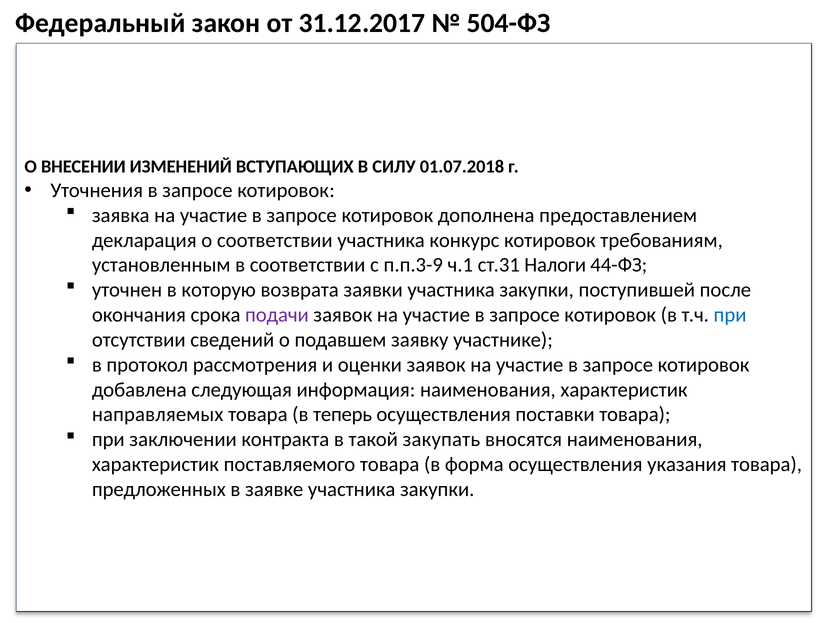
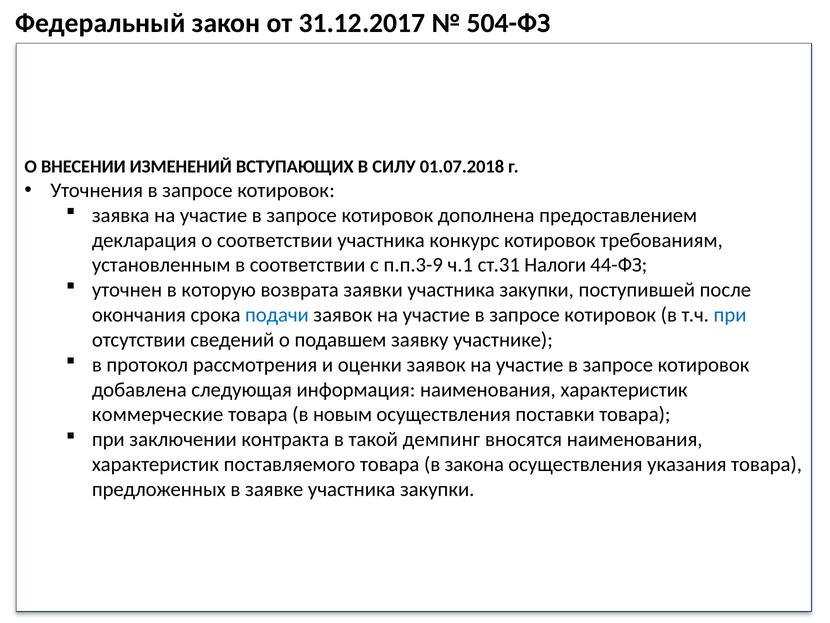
подачи colour: purple -> blue
направляемых: направляемых -> коммерческие
теперь: теперь -> новым
закупать: закупать -> демпинг
форма: форма -> закона
